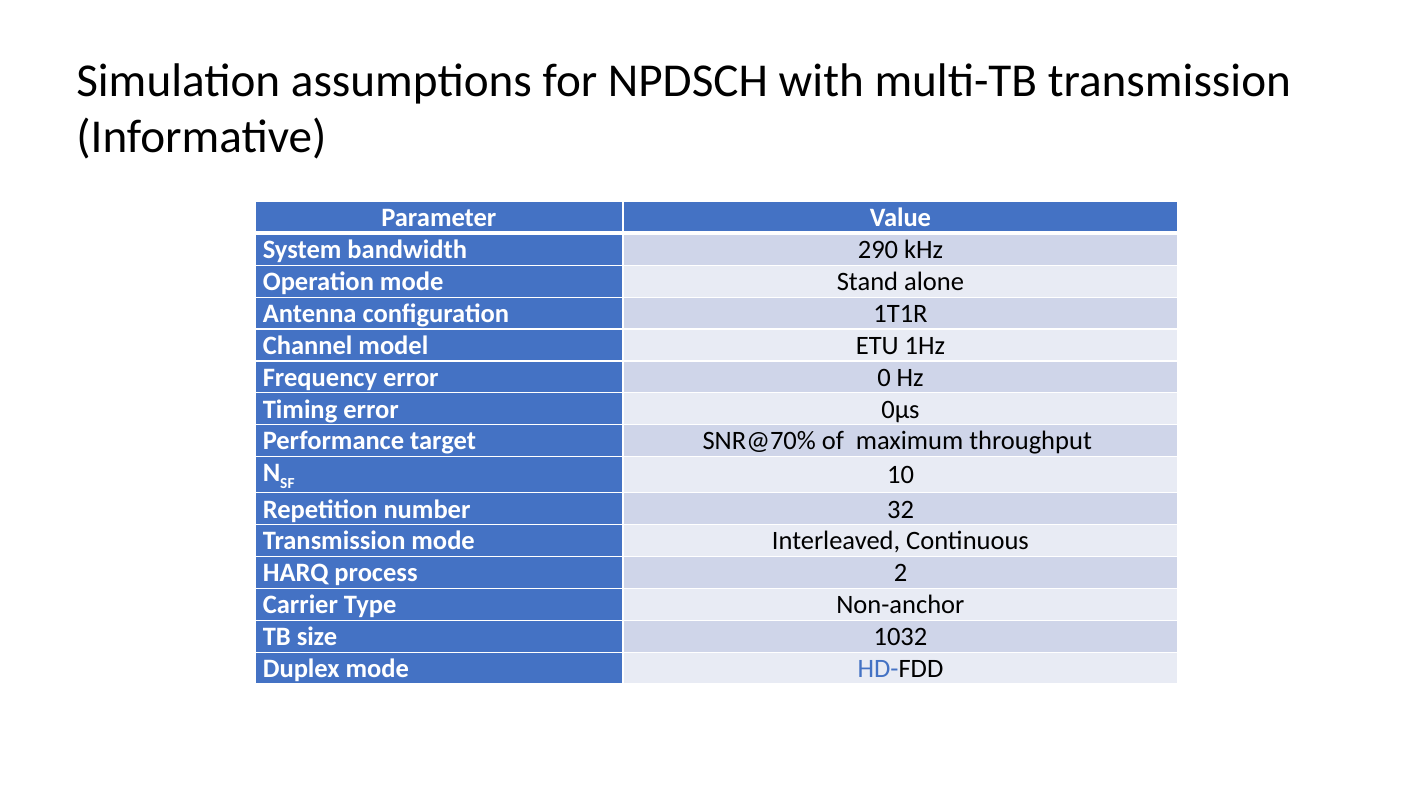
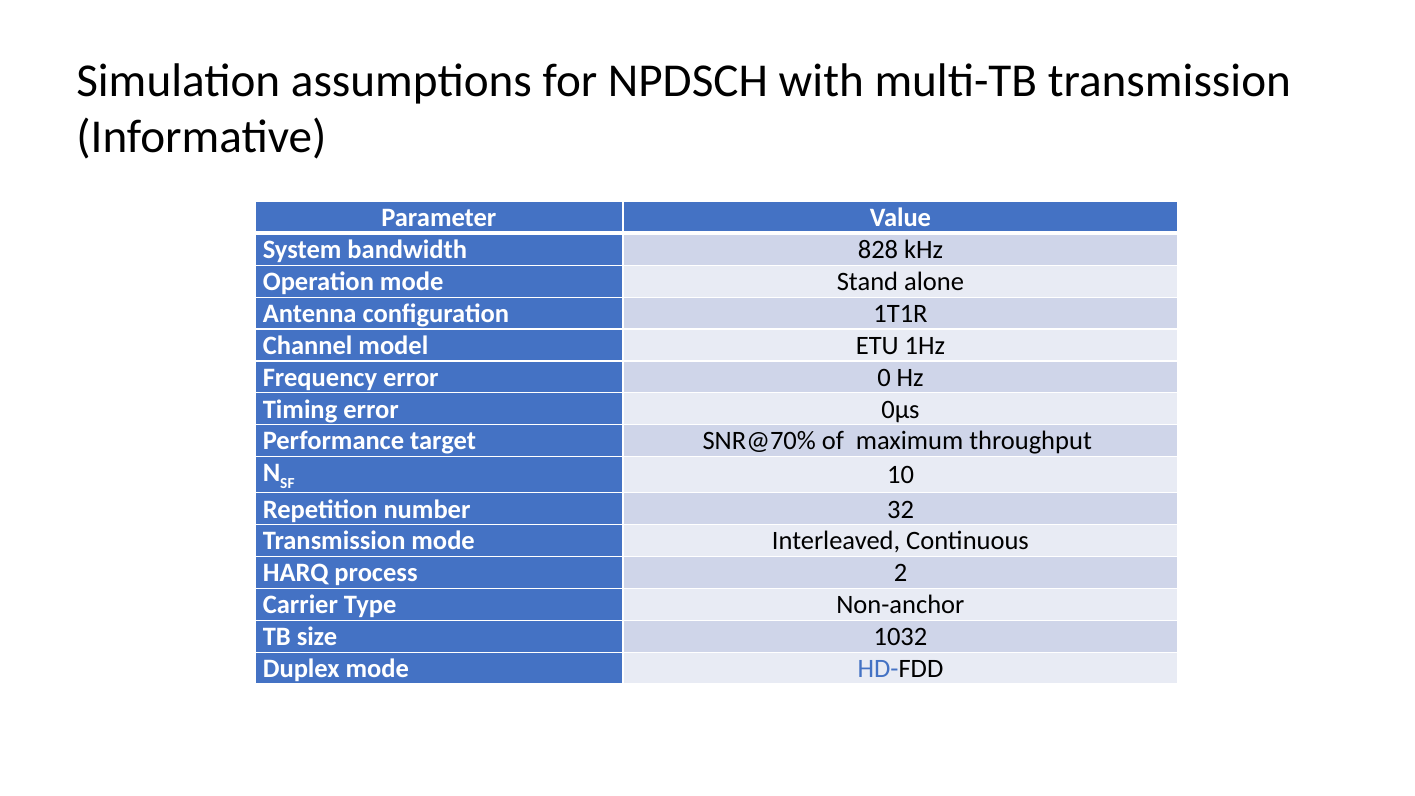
290: 290 -> 828
